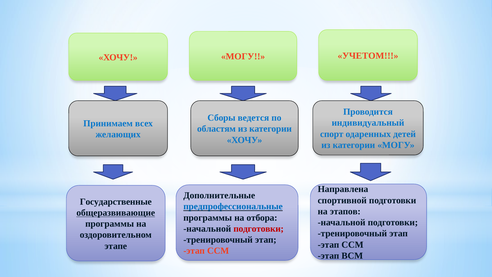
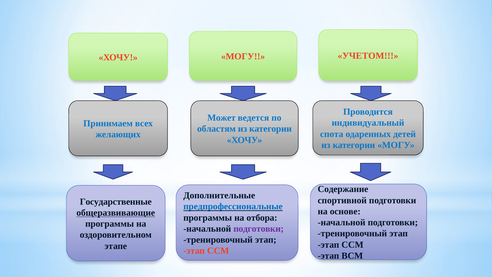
Сборы: Сборы -> Может
спорт: спорт -> спота
Направлена: Направлена -> Содержание
этапов: этапов -> основе
подготовки at (259, 229) colour: red -> purple
